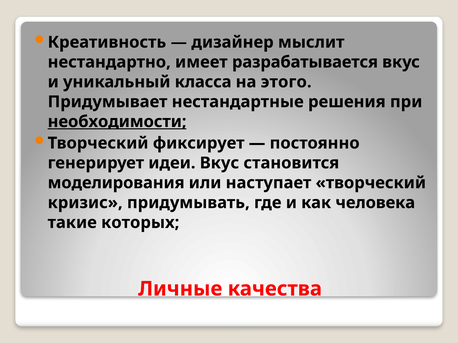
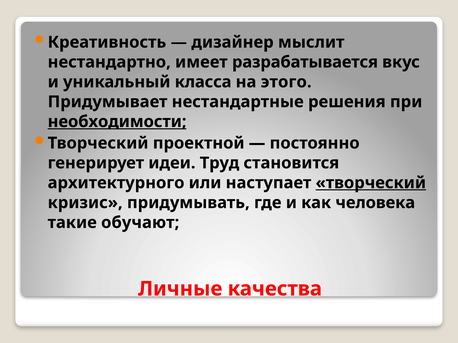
фиксирует: фиксирует -> проектной
идеи Вкус: Вкус -> Труд
моделирования: моделирования -> архитектурного
творческий at (371, 183) underline: none -> present
которых: которых -> обучают
